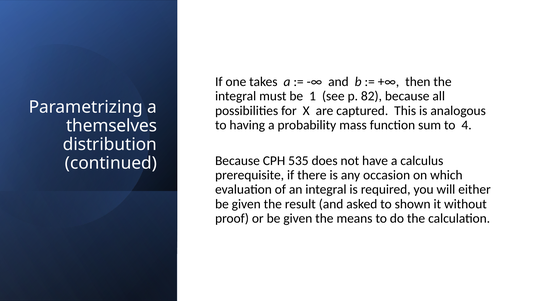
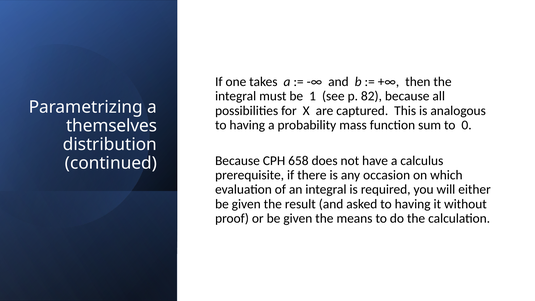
4: 4 -> 0
535: 535 -> 658
asked to shown: shown -> having
